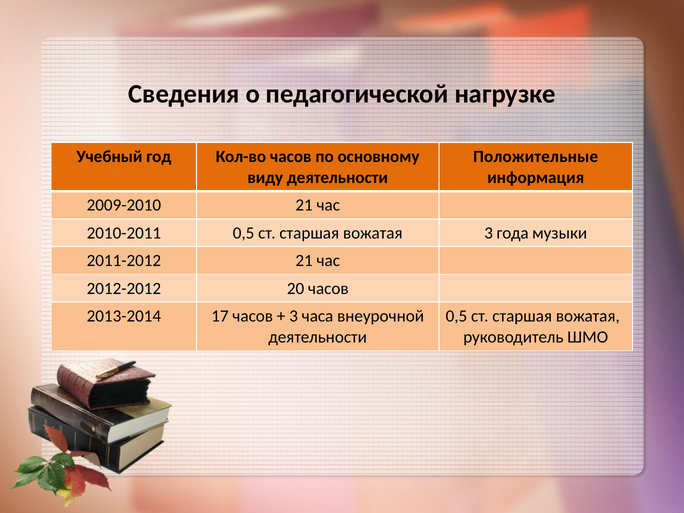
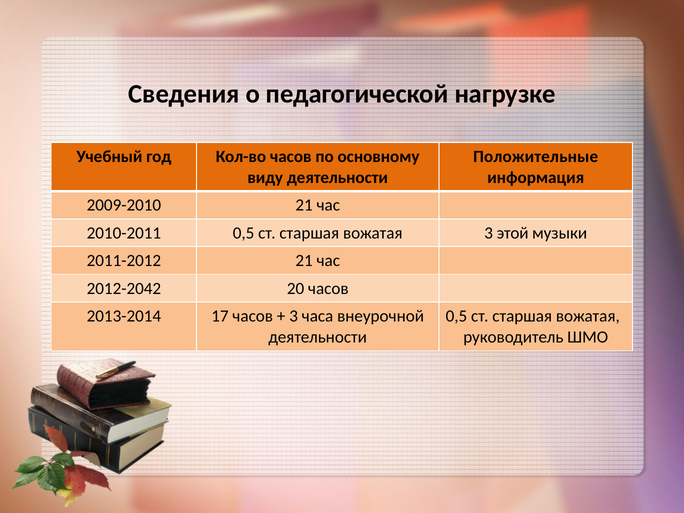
года: года -> этой
2012-2012: 2012-2012 -> 2012-2042
